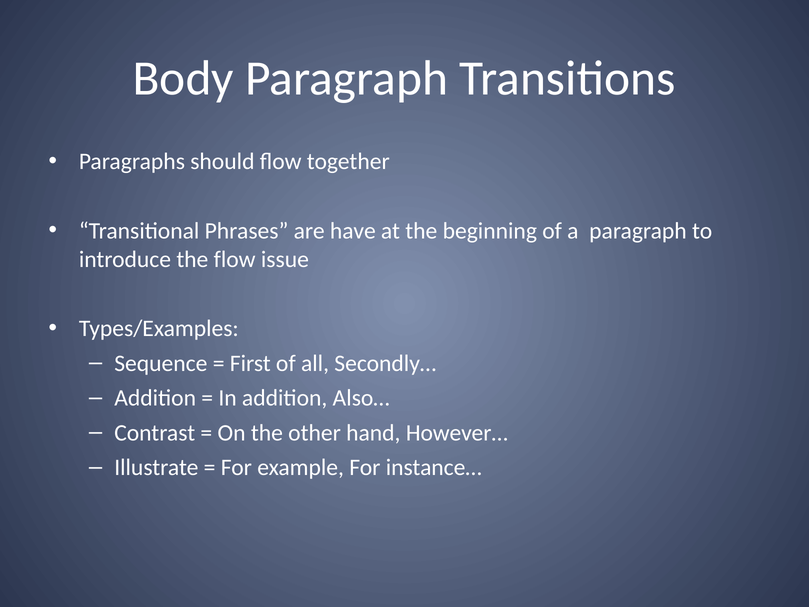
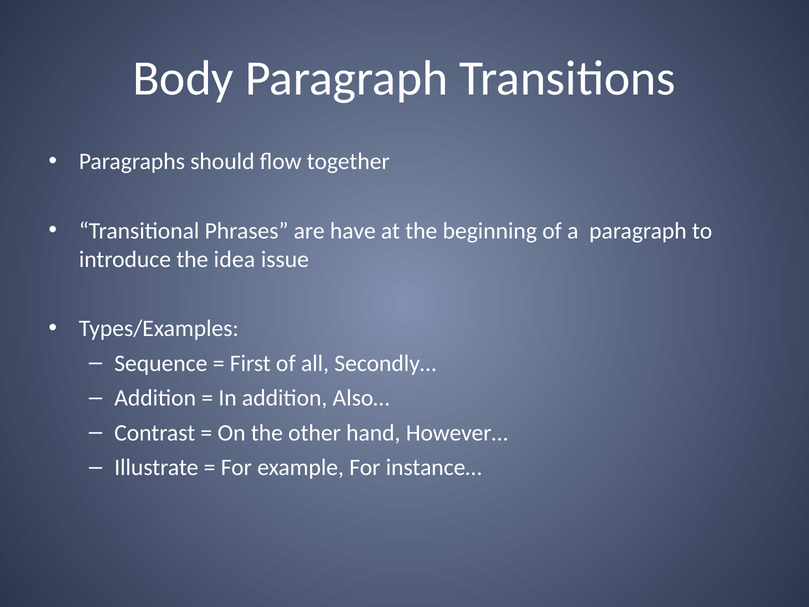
the flow: flow -> idea
